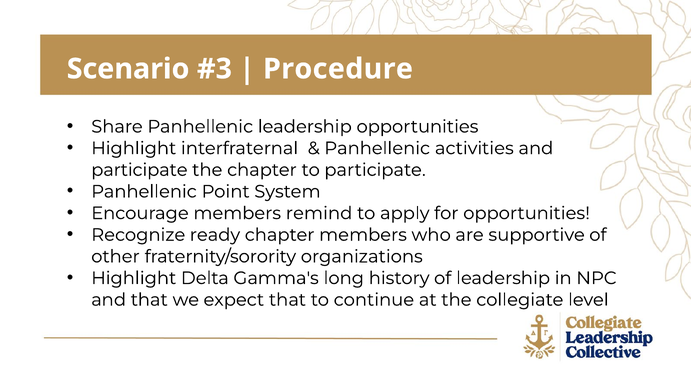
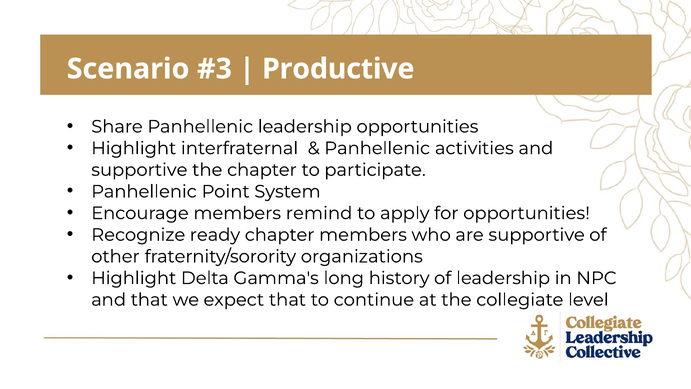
Procedure: Procedure -> Productive
participate at (139, 170): participate -> supportive
